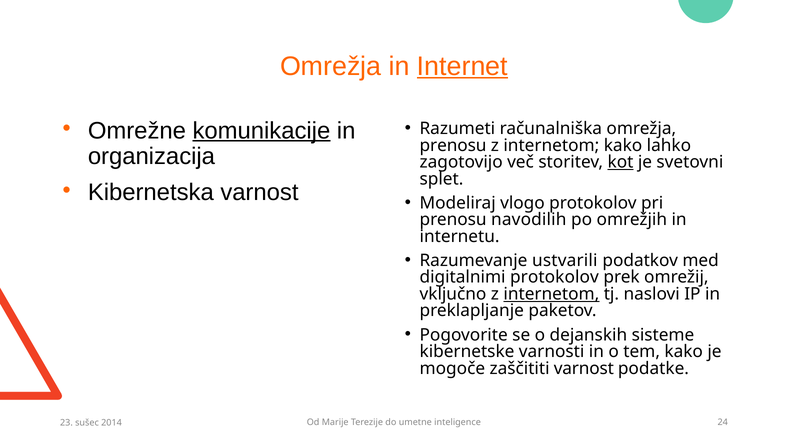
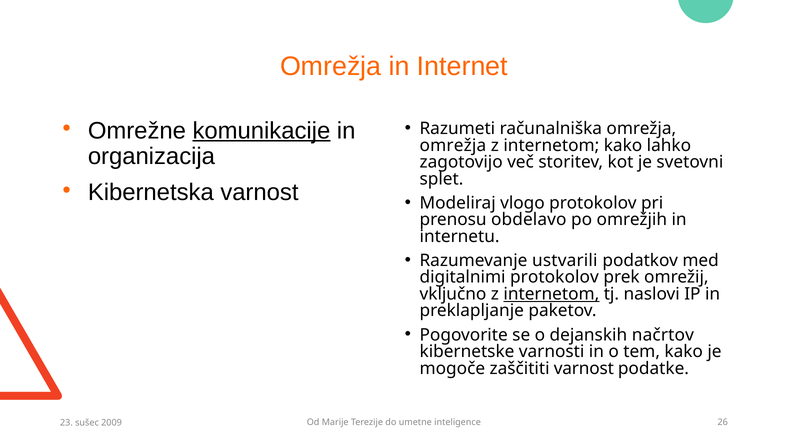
Internet underline: present -> none
prenosu at (453, 145): prenosu -> omrežja
kot underline: present -> none
navodilih: navodilih -> obdelavo
sisteme: sisteme -> načrtov
24: 24 -> 26
2014: 2014 -> 2009
